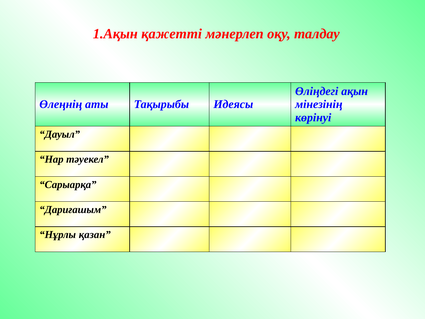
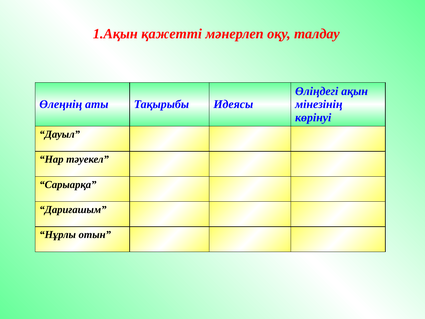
қазан: қазан -> отын
